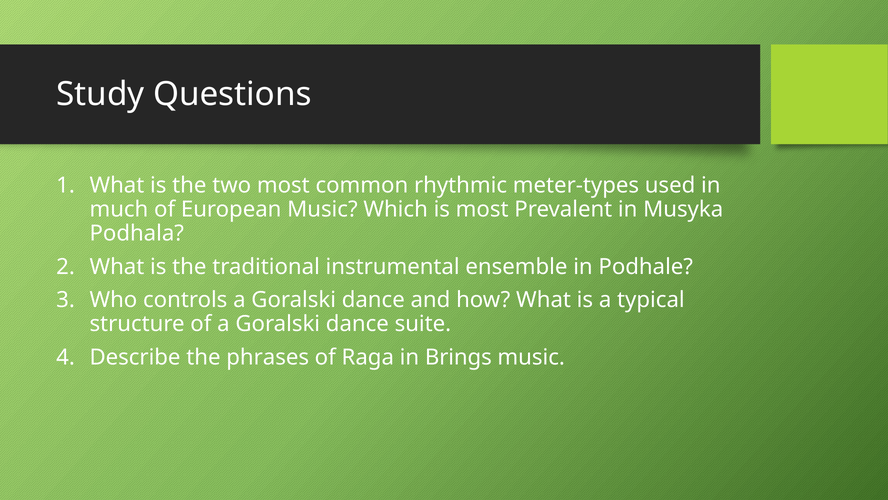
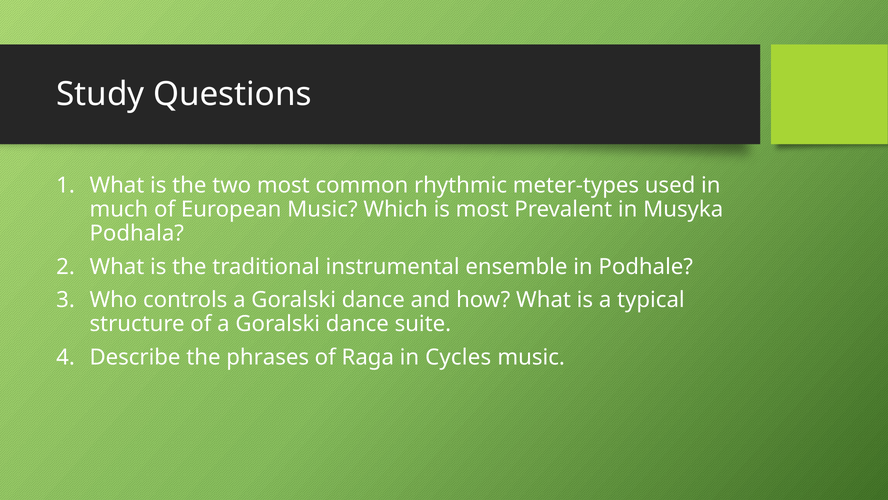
Brings: Brings -> Cycles
